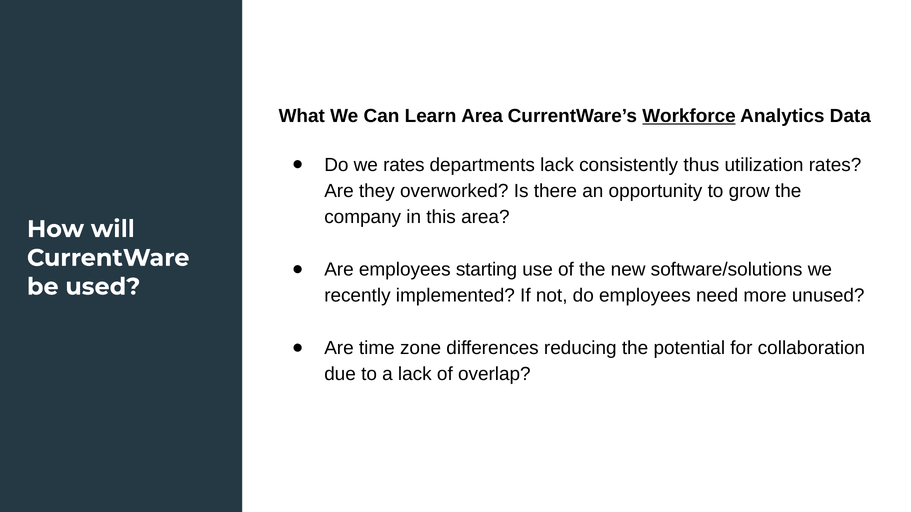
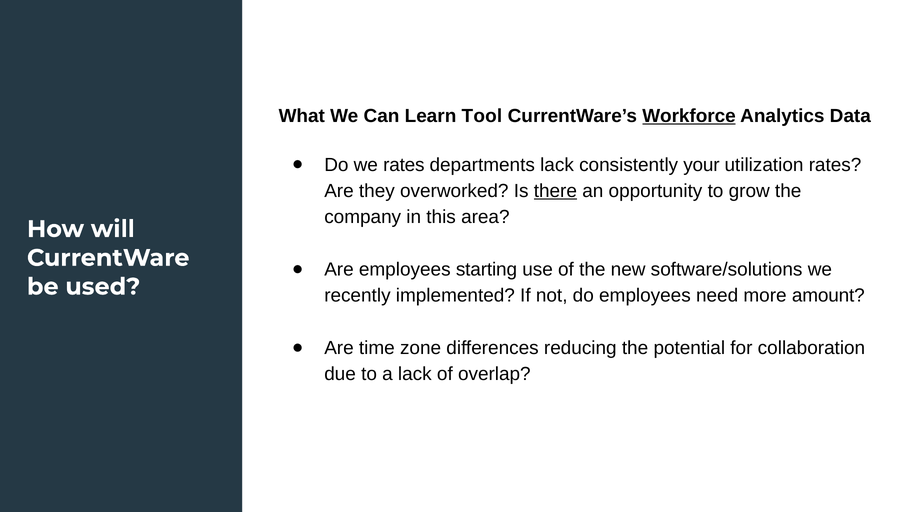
Learn Area: Area -> Tool
thus: thus -> your
there underline: none -> present
unused: unused -> amount
